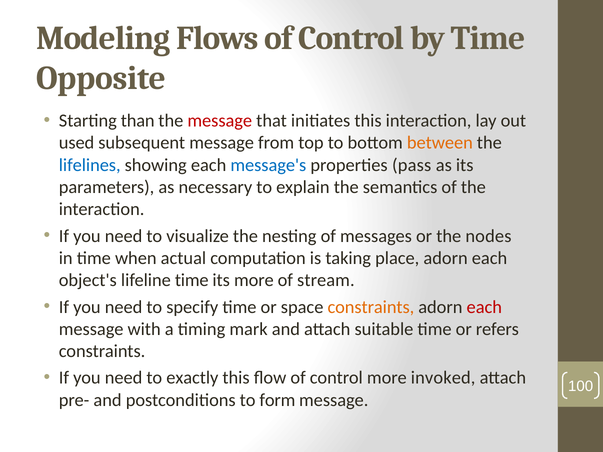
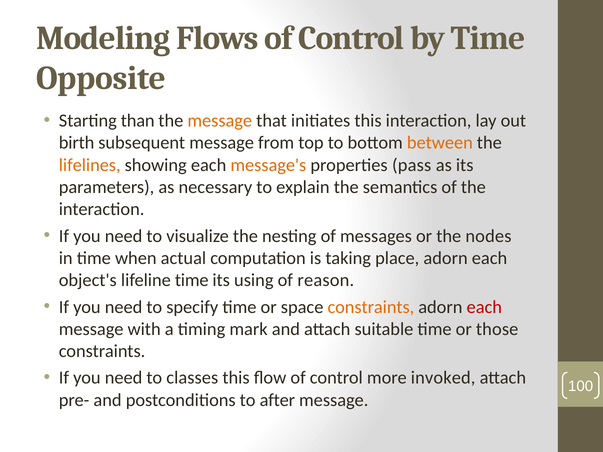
message at (220, 121) colour: red -> orange
used: used -> birth
lifelines colour: blue -> orange
message's colour: blue -> orange
its more: more -> using
stream: stream -> reason
refers: refers -> those
exactly: exactly -> classes
form: form -> after
